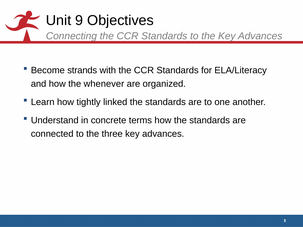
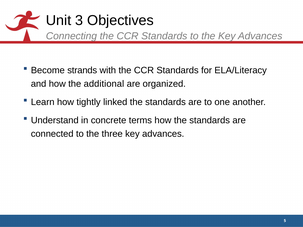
9: 9 -> 3
whenever: whenever -> additional
